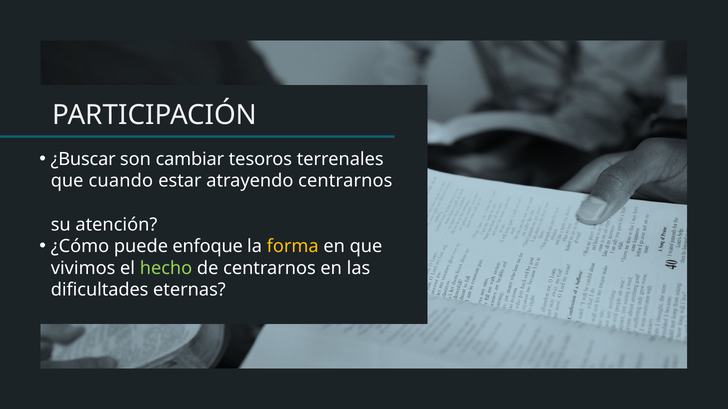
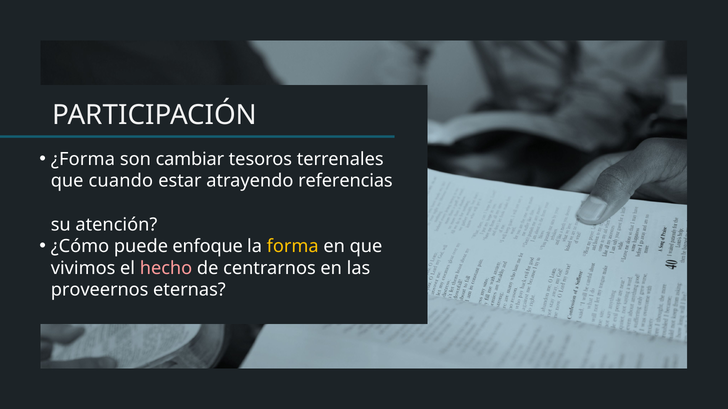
¿Buscar: ¿Buscar -> ¿Forma
atrayendo centrarnos: centrarnos -> referencias
hecho colour: light green -> pink
dificultades: dificultades -> proveernos
